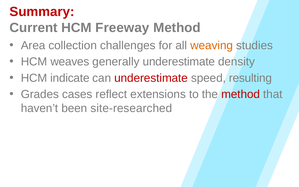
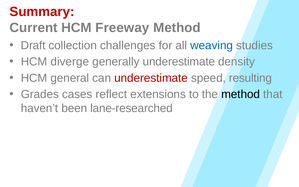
Area: Area -> Draft
weaving colour: orange -> blue
weaves: weaves -> diverge
indicate: indicate -> general
method at (241, 94) colour: red -> black
site-researched: site-researched -> lane-researched
